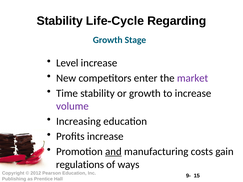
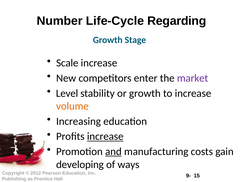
Stability at (60, 21): Stability -> Number
Level: Level -> Scale
Time: Time -> Level
volume colour: purple -> orange
increase at (105, 137) underline: none -> present
regulations: regulations -> developing
